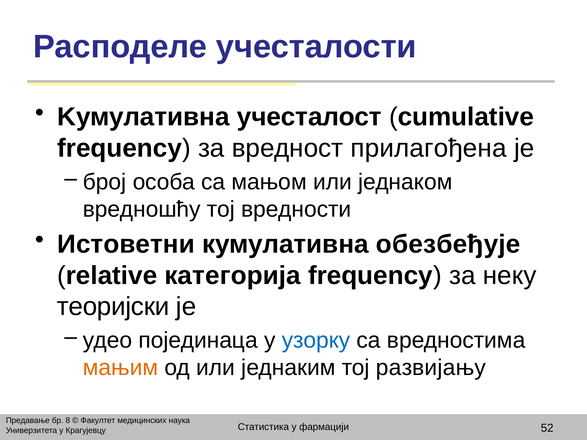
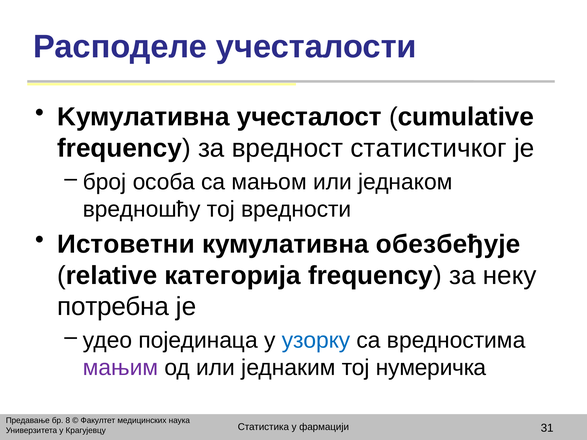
прилагођена: прилагођена -> статистичког
теоријски: теоријски -> потребна
мањим colour: orange -> purple
развијању: развијању -> нумеричка
52: 52 -> 31
